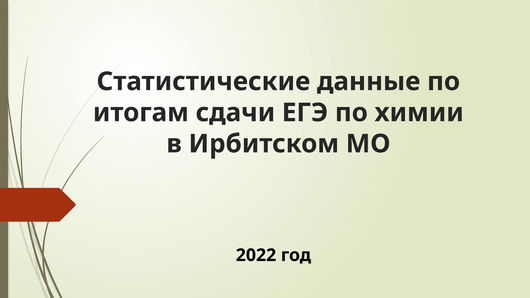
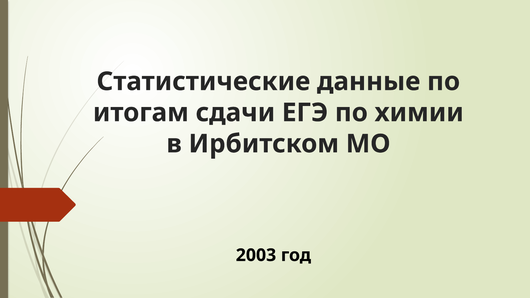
2022: 2022 -> 2003
